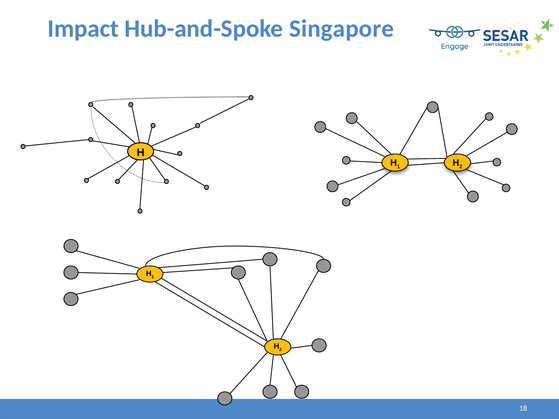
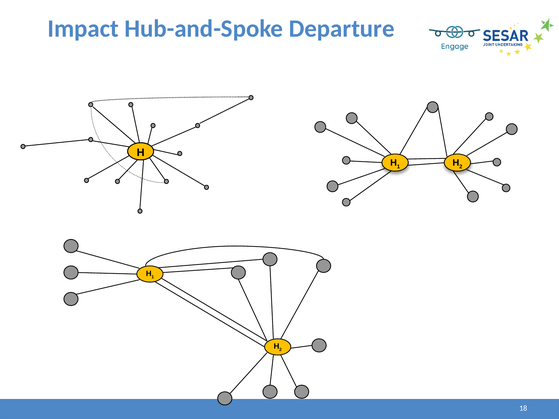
Singapore: Singapore -> Departure
